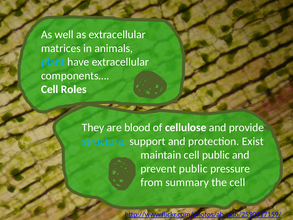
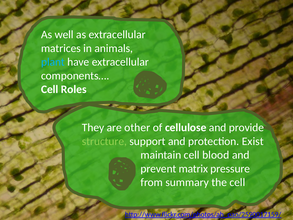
blood: blood -> other
structure colour: light blue -> light green
cell public: public -> blood
prevent public: public -> matrix
